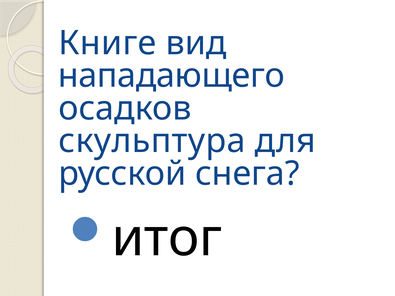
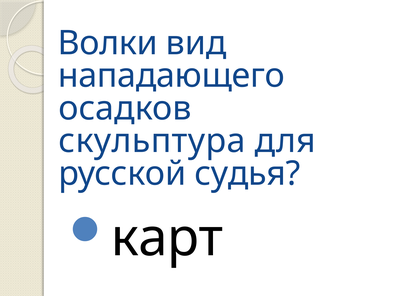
Книге: Книге -> Волки
снега: снега -> судья
итог: итог -> карт
